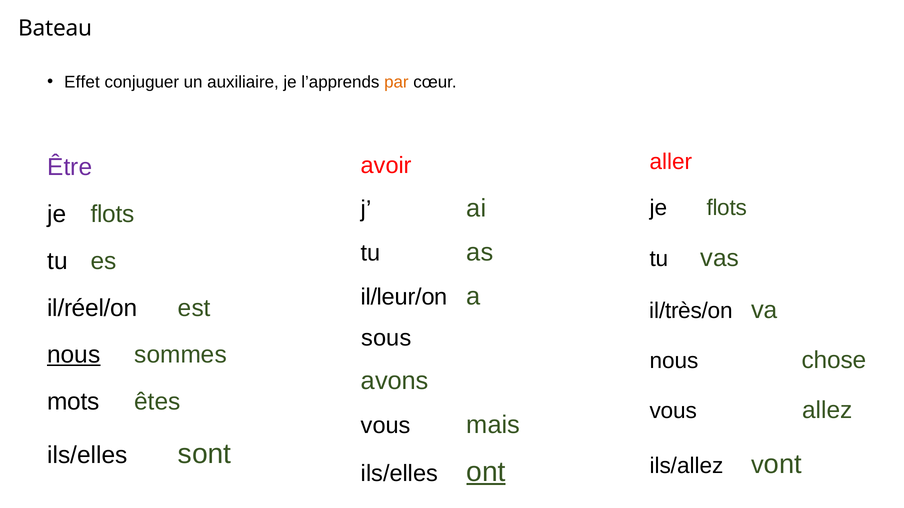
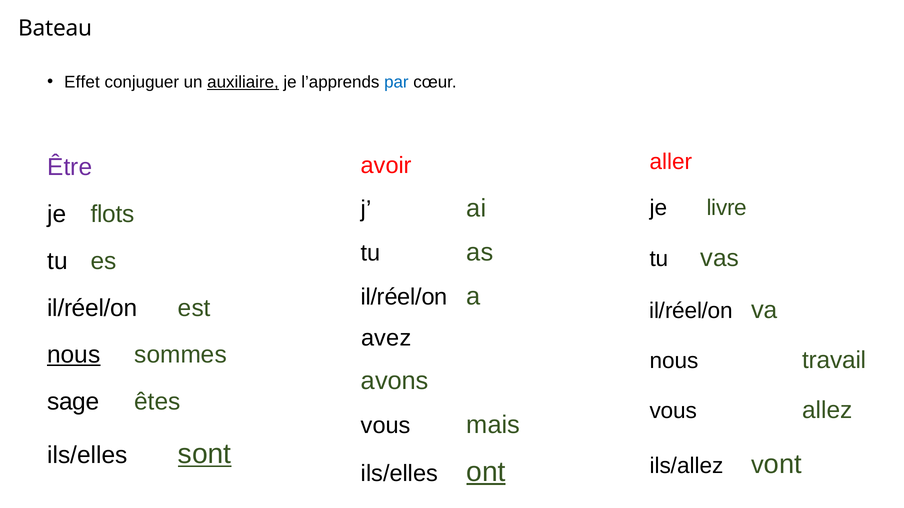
auxiliaire underline: none -> present
par colour: orange -> blue
flots at (727, 208): flots -> livre
il/leur/on at (404, 297): il/leur/on -> il/réel/on
il/très/on at (691, 311): il/très/on -> il/réel/on
sous: sous -> avez
chose: chose -> travail
mots: mots -> sage
sont underline: none -> present
